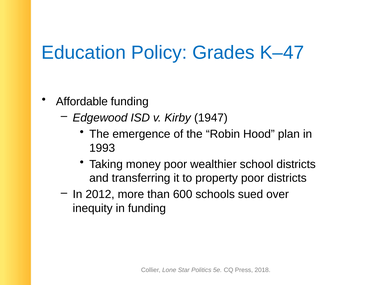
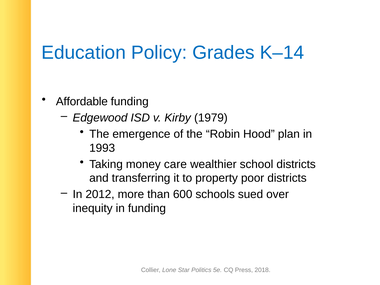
K–47: K–47 -> K–14
1947: 1947 -> 1979
money poor: poor -> care
